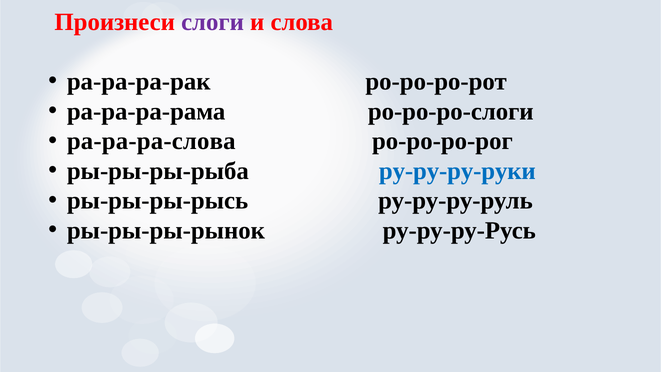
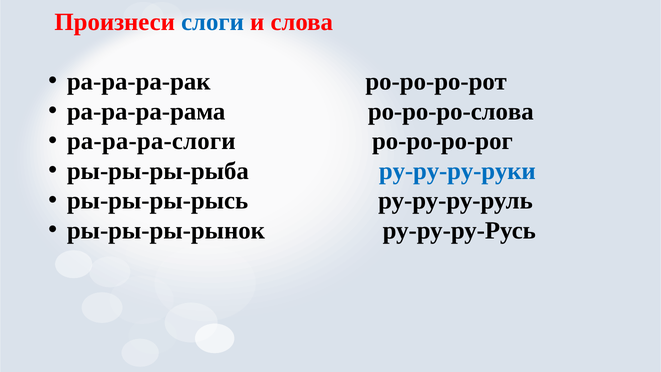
слоги colour: purple -> blue
ро-ро-ро-слоги: ро-ро-ро-слоги -> ро-ро-ро-слова
ра-ра-ра-слова: ра-ра-ра-слова -> ра-ра-ра-слоги
